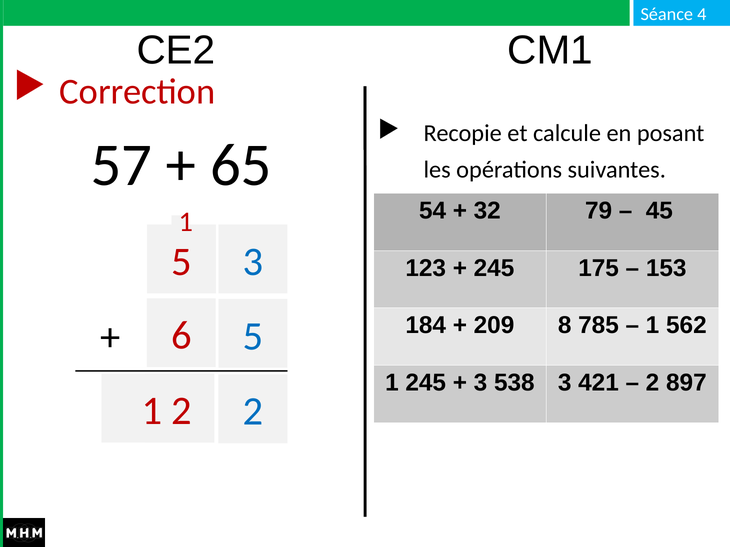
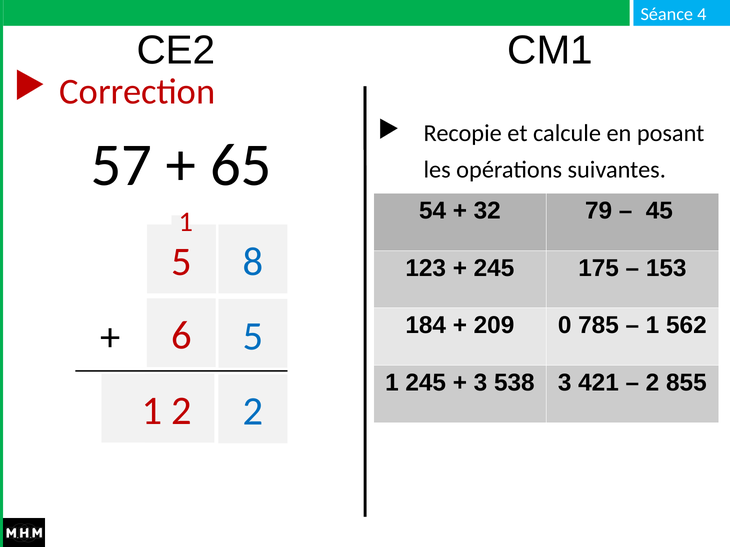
5 3: 3 -> 8
8: 8 -> 0
897: 897 -> 855
